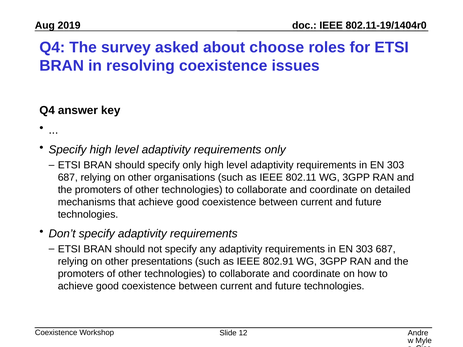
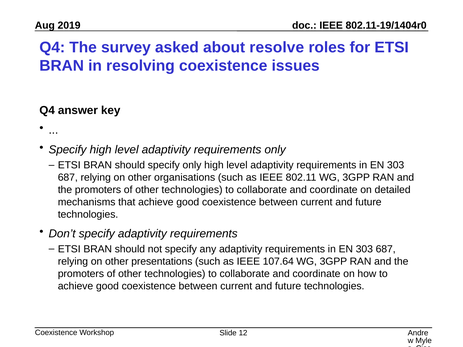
choose: choose -> resolve
802.91: 802.91 -> 107.64
